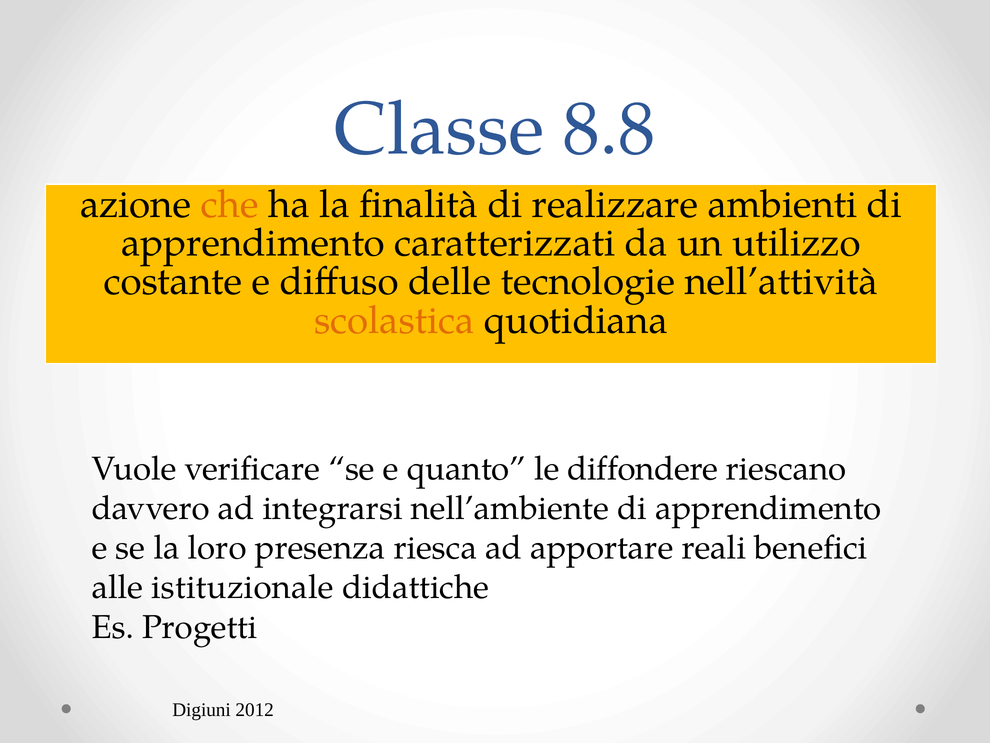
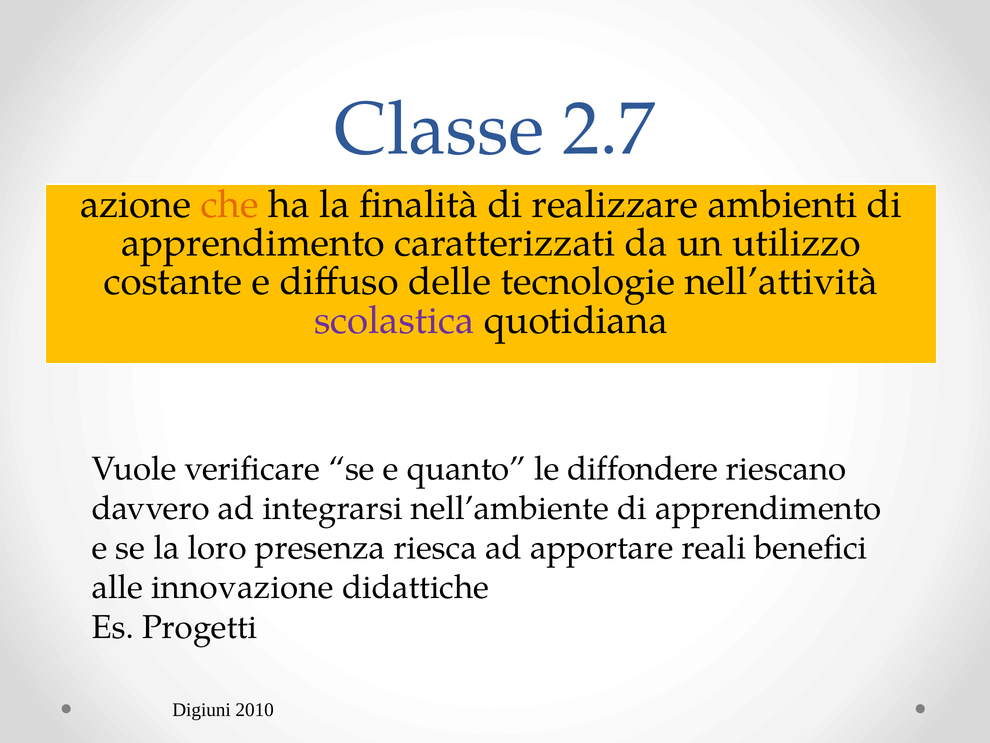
8.8: 8.8 -> 2.7
scolastica colour: orange -> purple
istituzionale: istituzionale -> innovazione
2012: 2012 -> 2010
